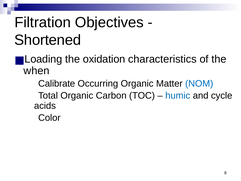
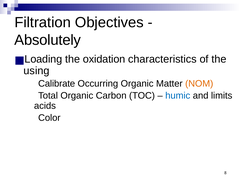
Shortened: Shortened -> Absolutely
when: when -> using
NOM colour: blue -> orange
cycle: cycle -> limits
